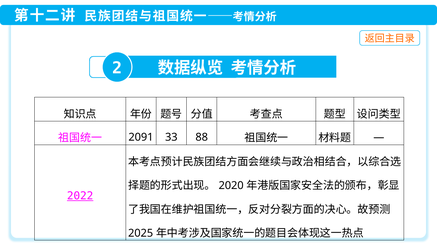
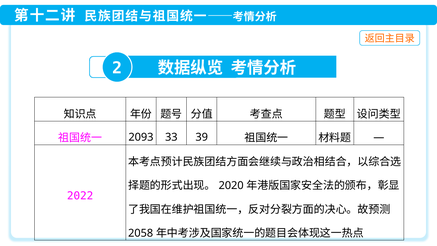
2091: 2091 -> 2093
88: 88 -> 39
2022 underline: present -> none
2025: 2025 -> 2058
